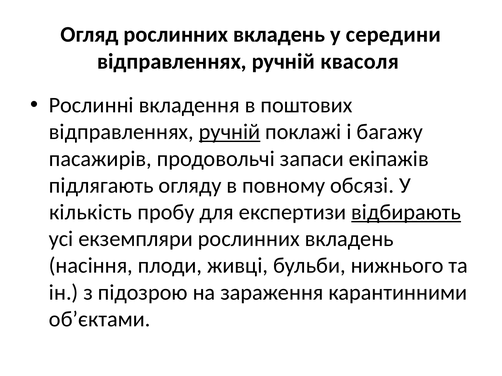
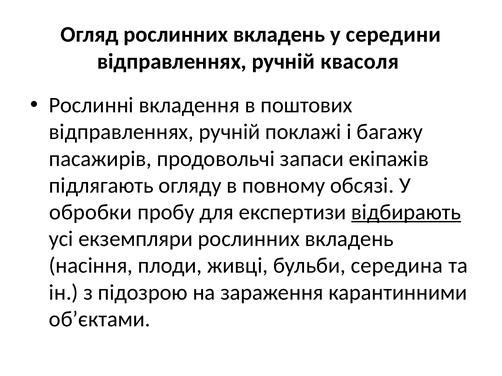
ручній at (230, 132) underline: present -> none
кількість: кількість -> обробки
нижнього: нижнього -> середина
